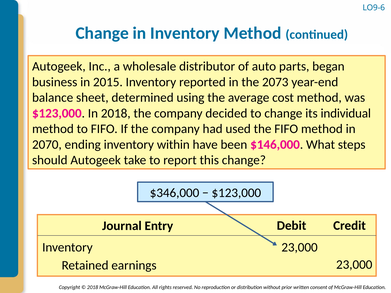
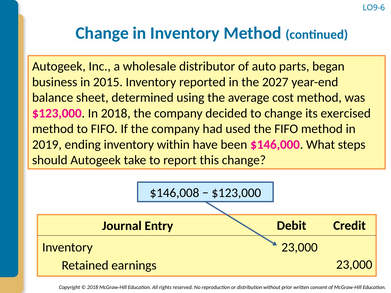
2073: 2073 -> 2027
individual: individual -> exercised
2070: 2070 -> 2019
$346,000: $346,000 -> $146,008
